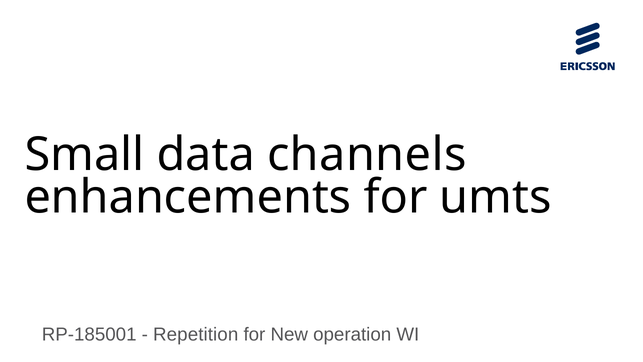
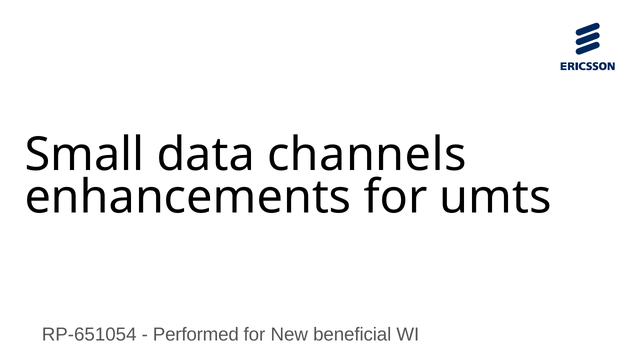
RP-185001: RP-185001 -> RP-651054
Repetition: Repetition -> Performed
operation: operation -> beneficial
